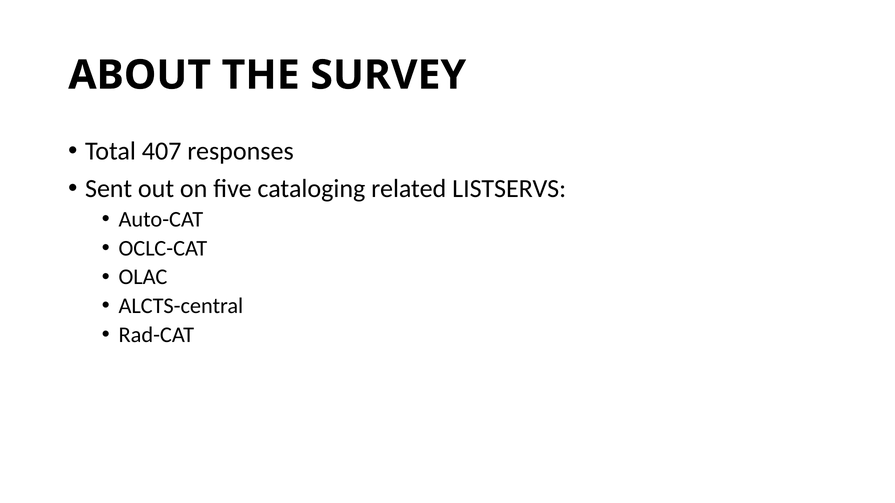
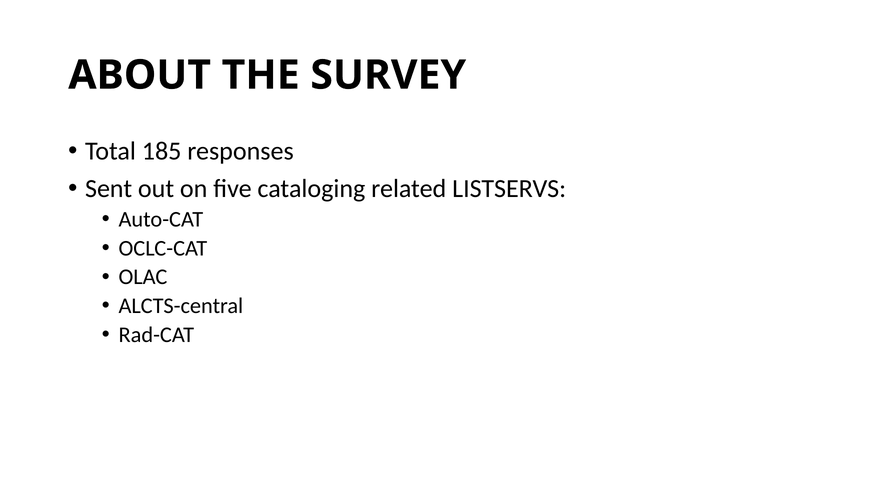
407: 407 -> 185
